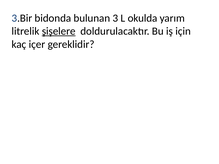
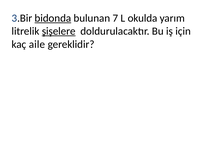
bidonda underline: none -> present
3: 3 -> 7
içer: içer -> aile
